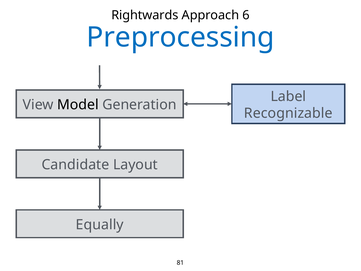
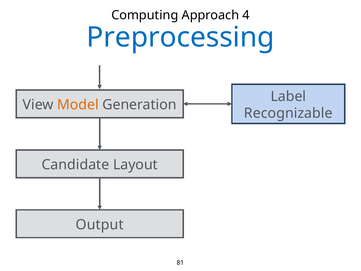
Rightwards: Rightwards -> Computing
6: 6 -> 4
Model colour: black -> orange
Equally: Equally -> Output
